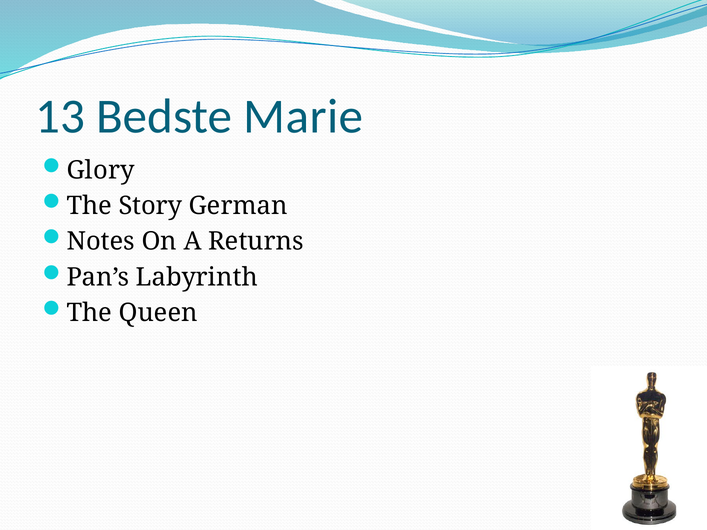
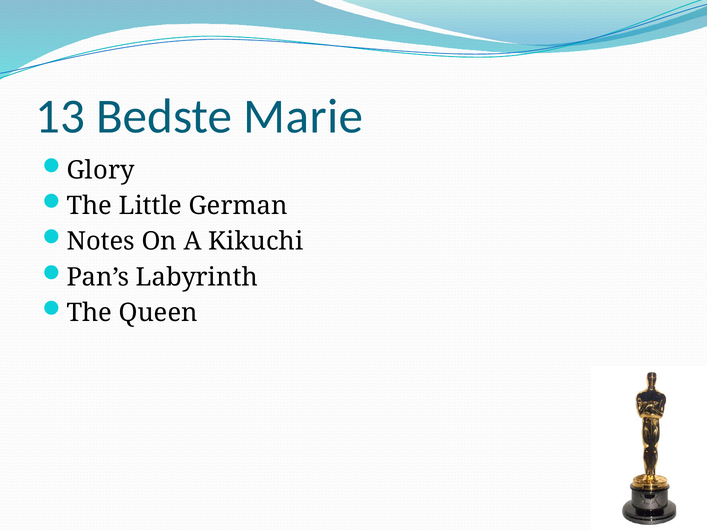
Story: Story -> Little
Returns: Returns -> Kikuchi
